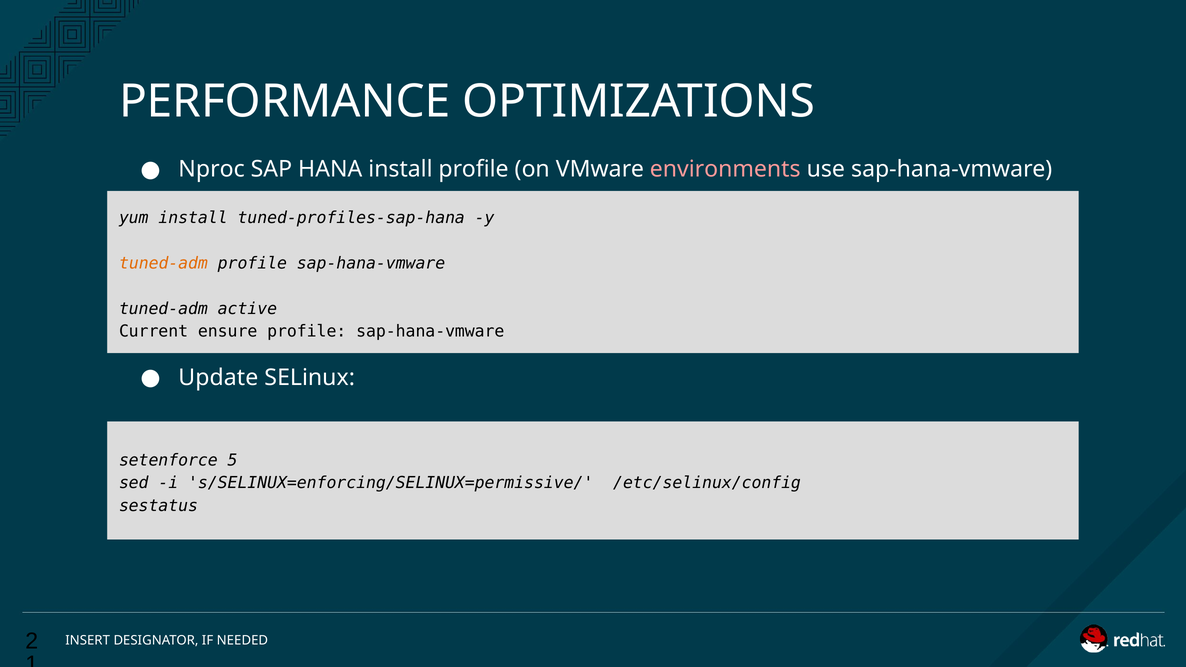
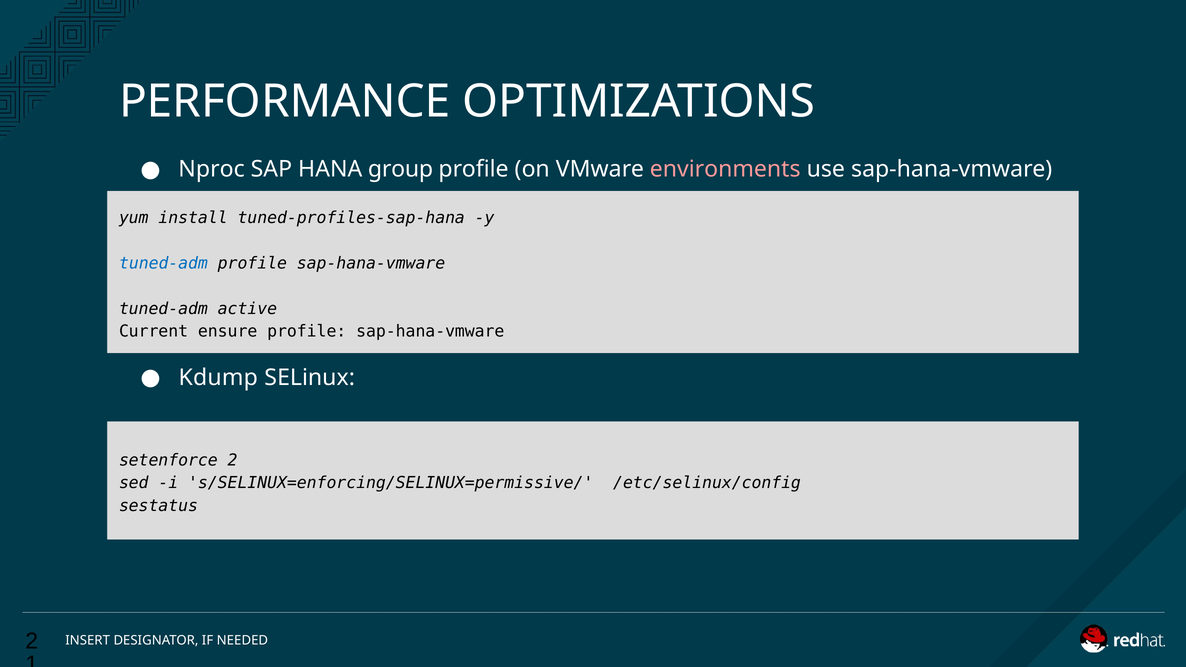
HANA install: install -> group
tuned-adm at (163, 263) colour: orange -> blue
Update: Update -> Kdump
setenforce 5: 5 -> 2
